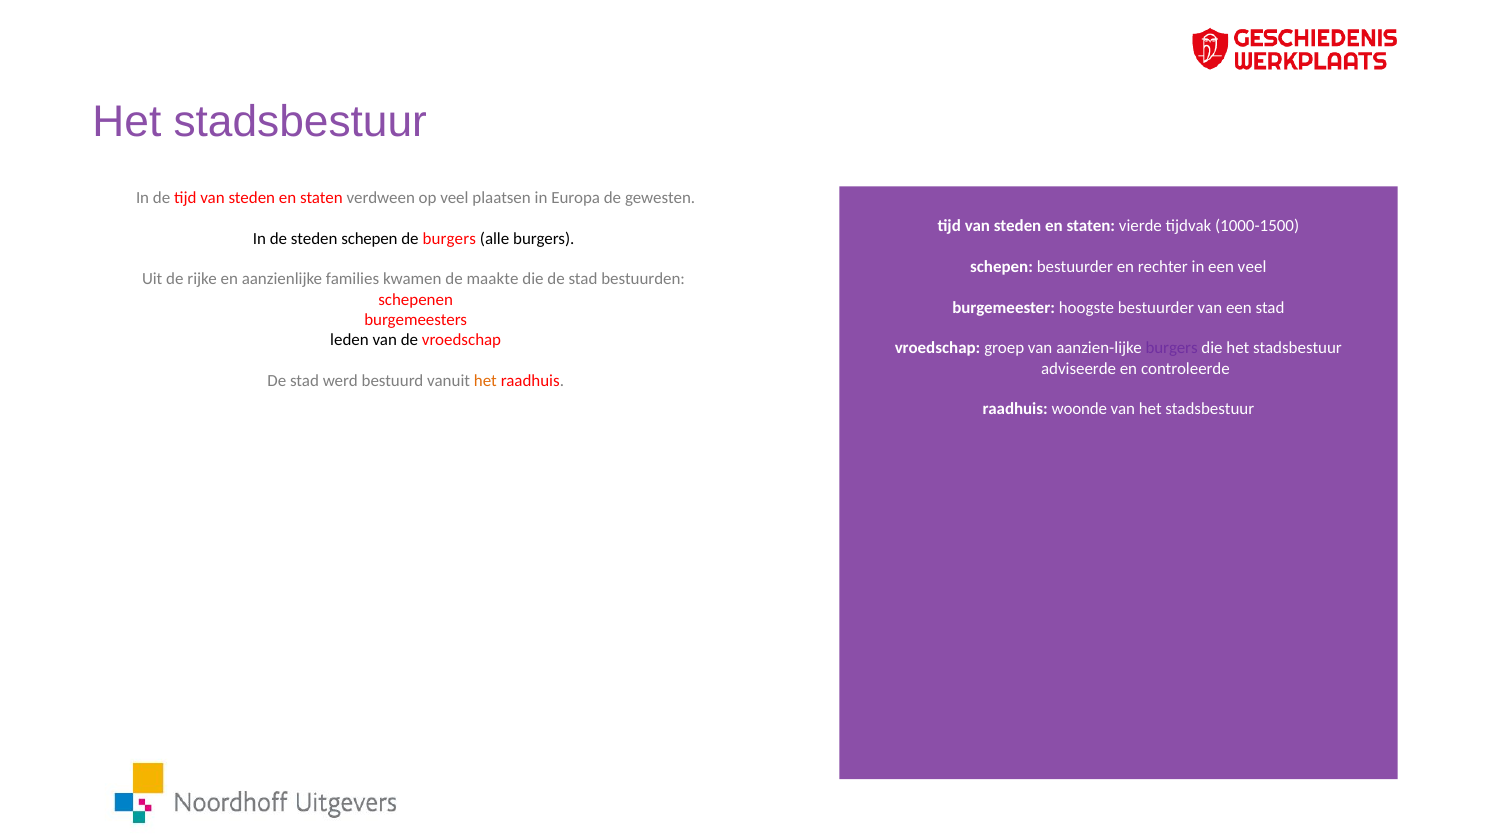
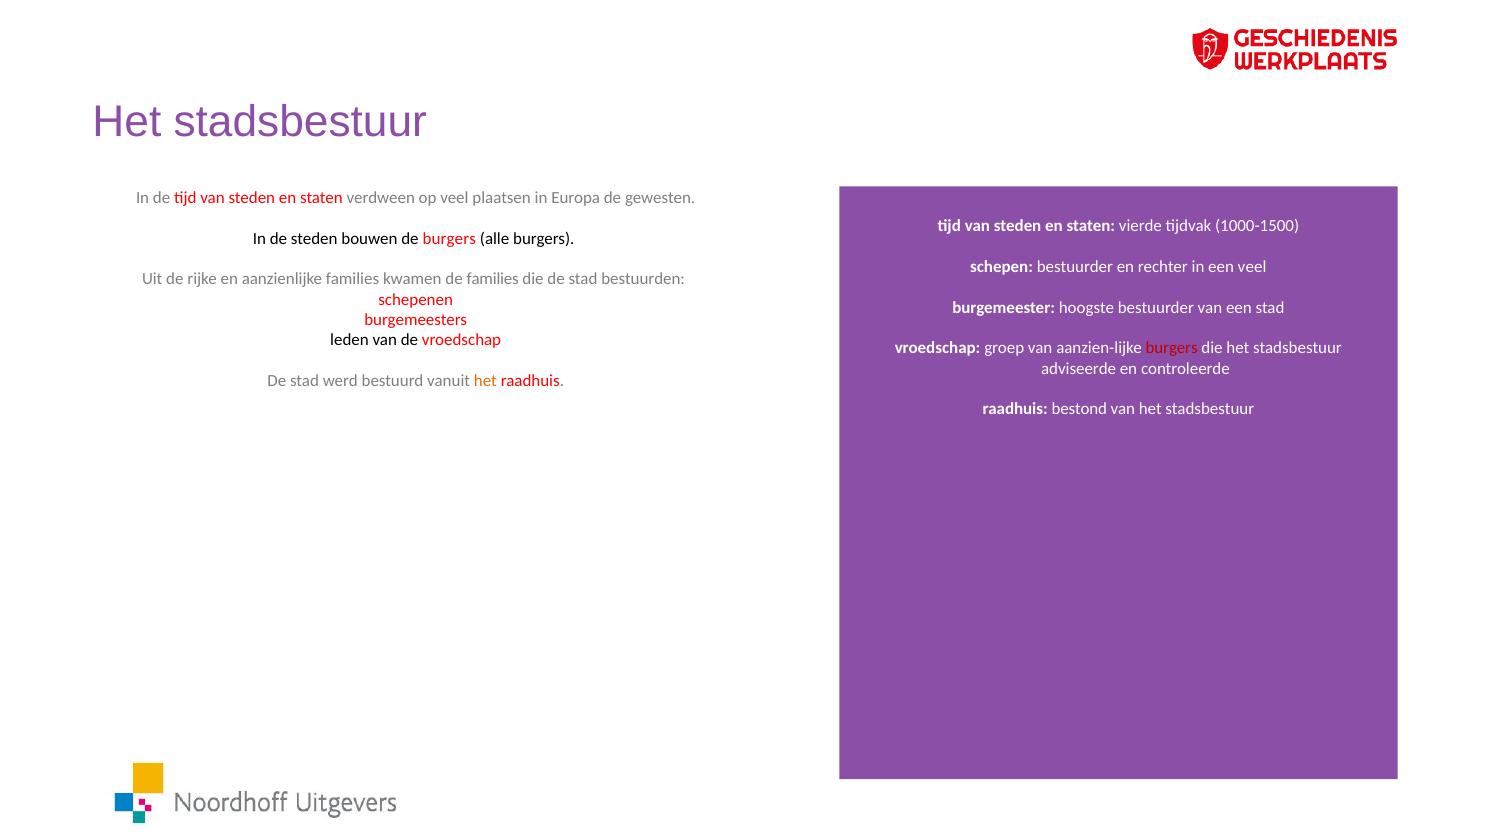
steden schepen: schepen -> bouwen
de maakte: maakte -> families
burgers at (1172, 348) colour: purple -> red
woonde: woonde -> bestond
